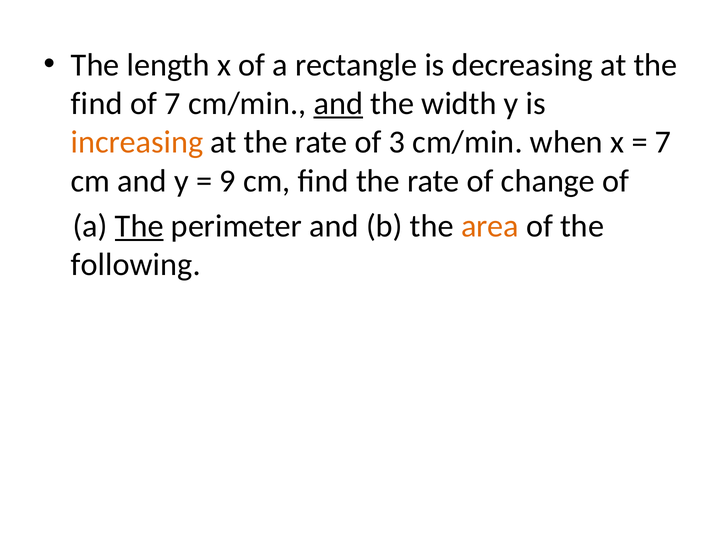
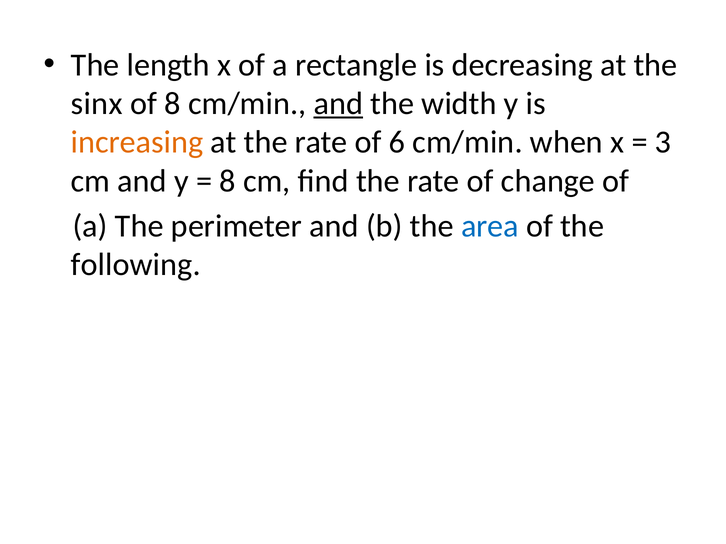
find at (97, 104): find -> sinx
of 7: 7 -> 8
3: 3 -> 6
7 at (663, 142): 7 -> 3
9 at (228, 181): 9 -> 8
The at (139, 226) underline: present -> none
area colour: orange -> blue
